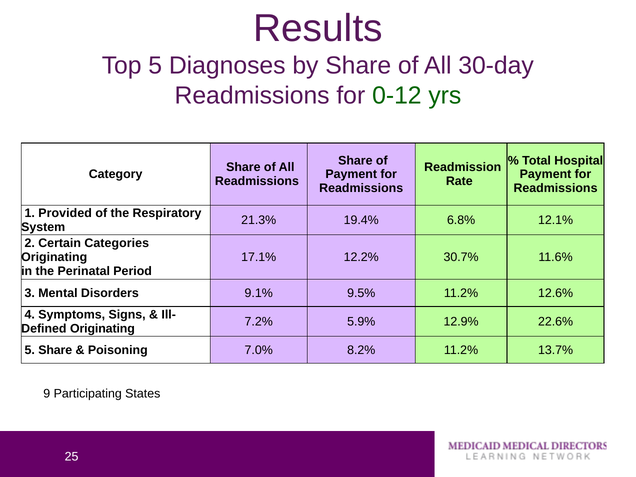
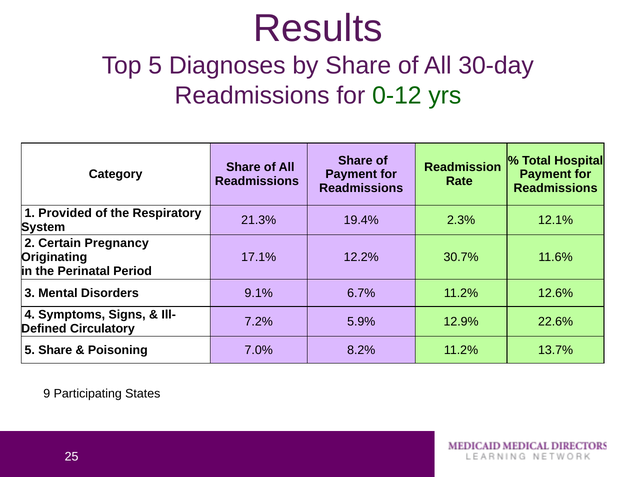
6.8%: 6.8% -> 2.3%
Categories: Categories -> Pregnancy
9.5%: 9.5% -> 6.7%
Originating at (102, 328): Originating -> Circulatory
